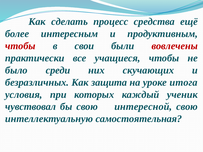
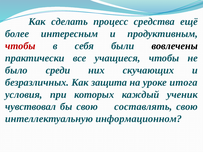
свои: свои -> себя
вовлечены colour: red -> black
интересной: интересной -> составлять
самостоятельная: самостоятельная -> информационном
